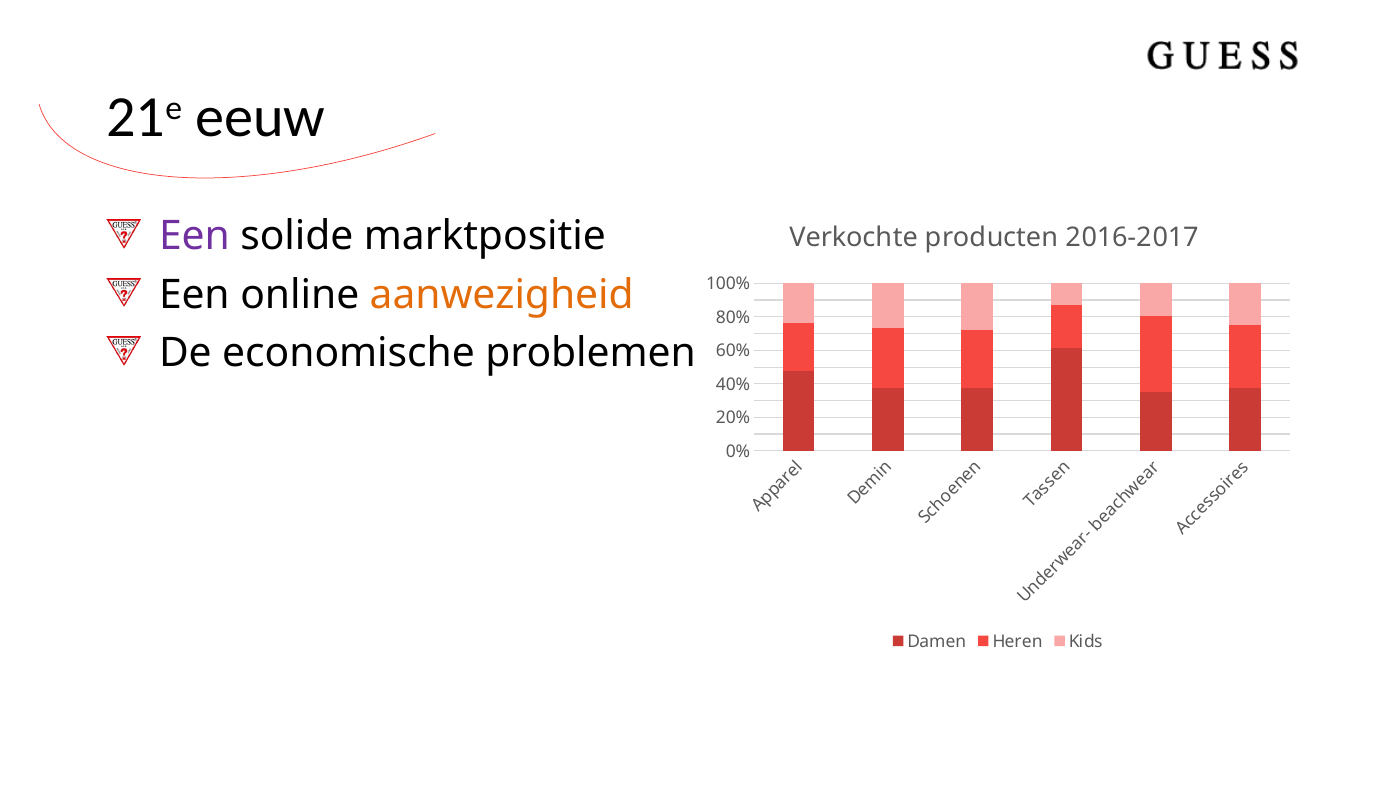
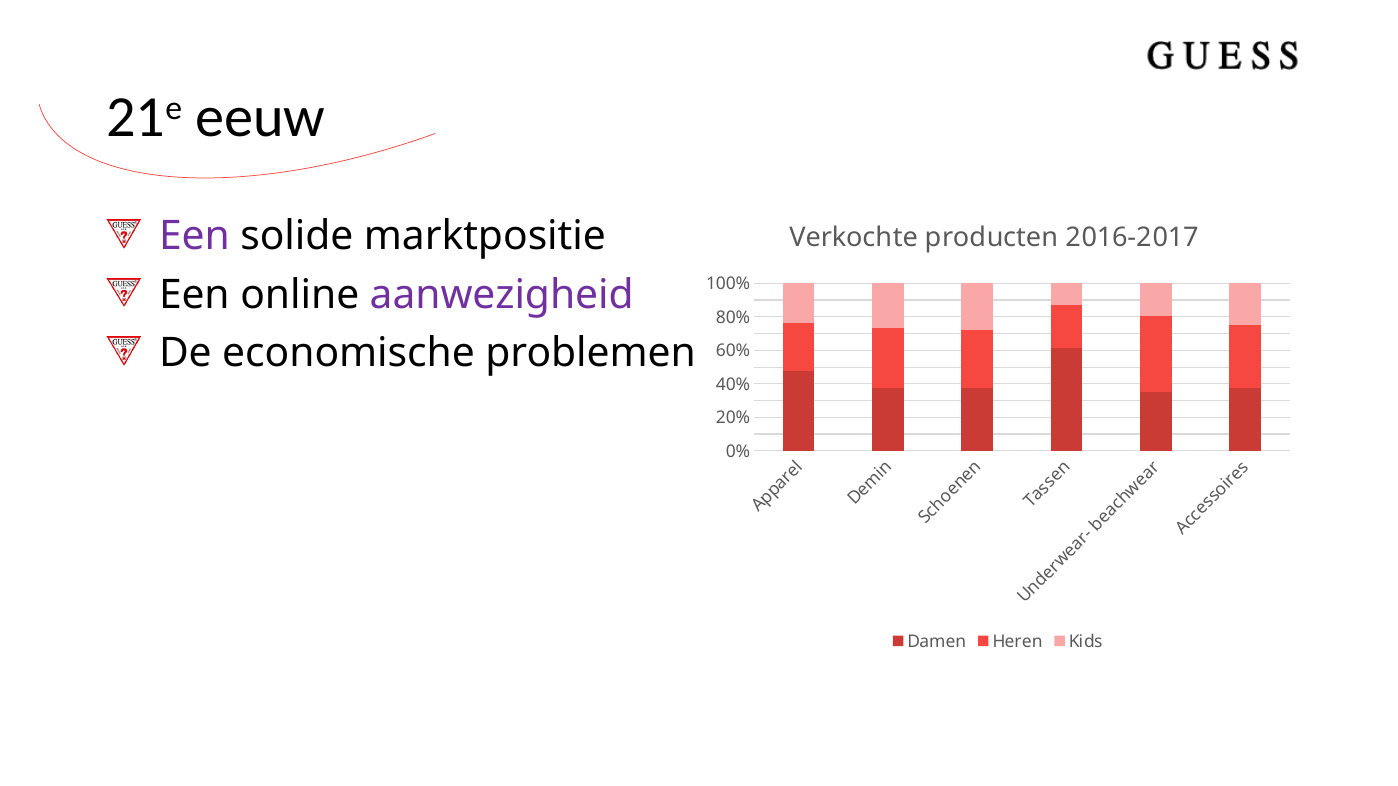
aanwezigheid colour: orange -> purple
